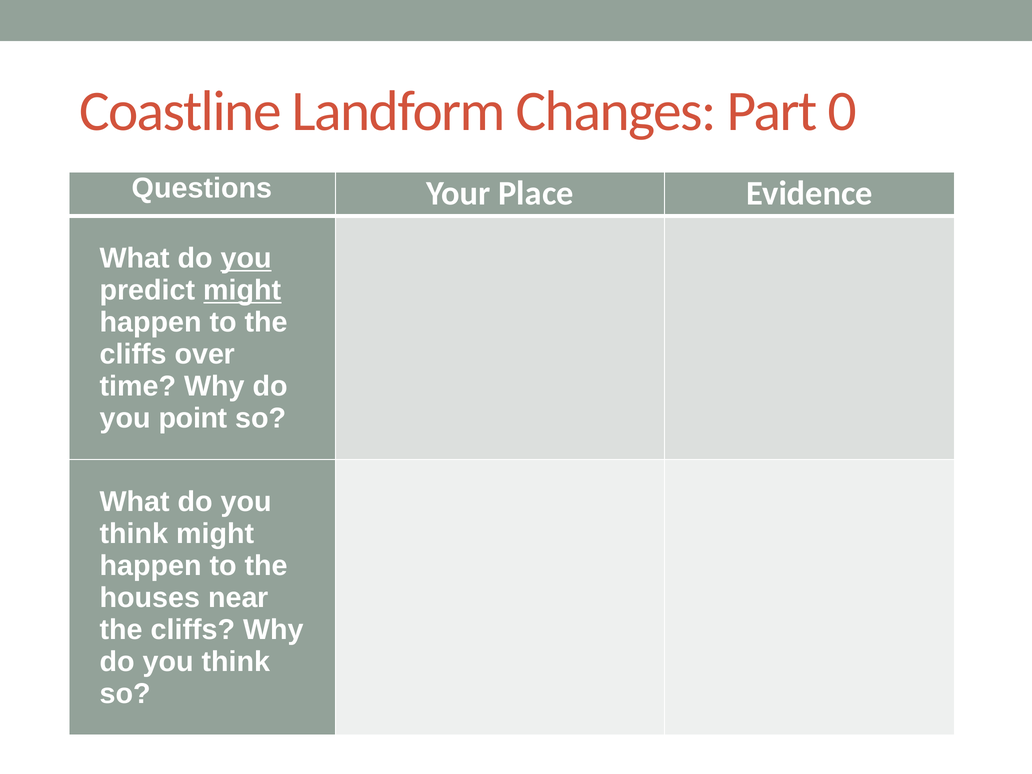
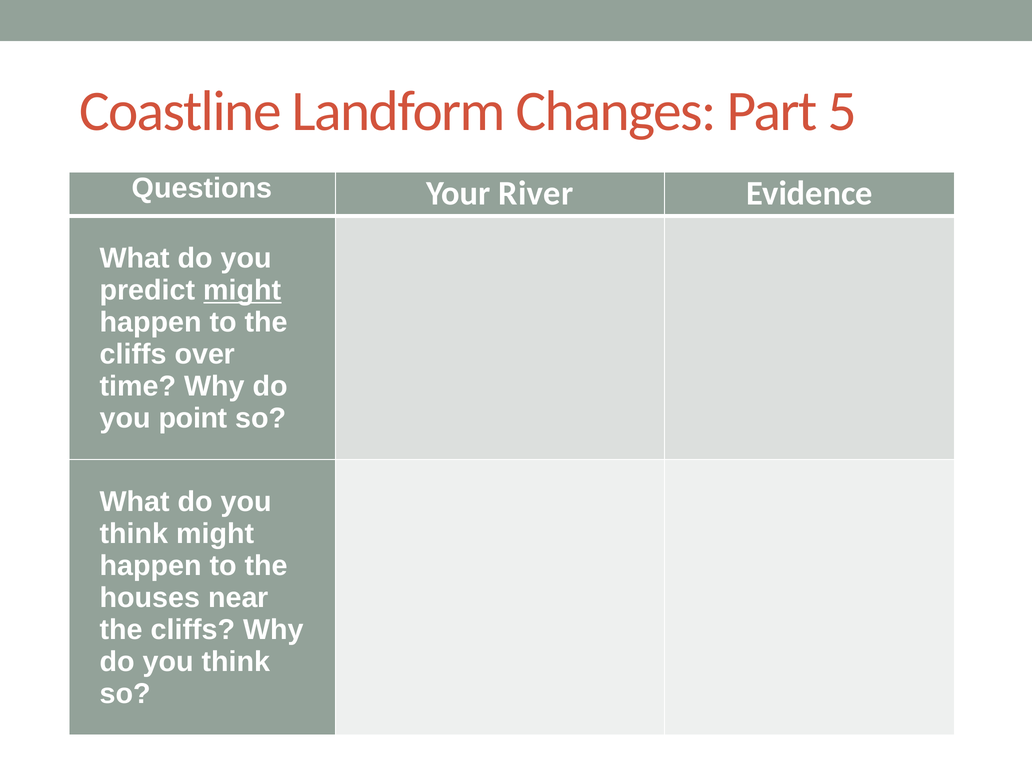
0: 0 -> 5
Place: Place -> River
you at (246, 258) underline: present -> none
